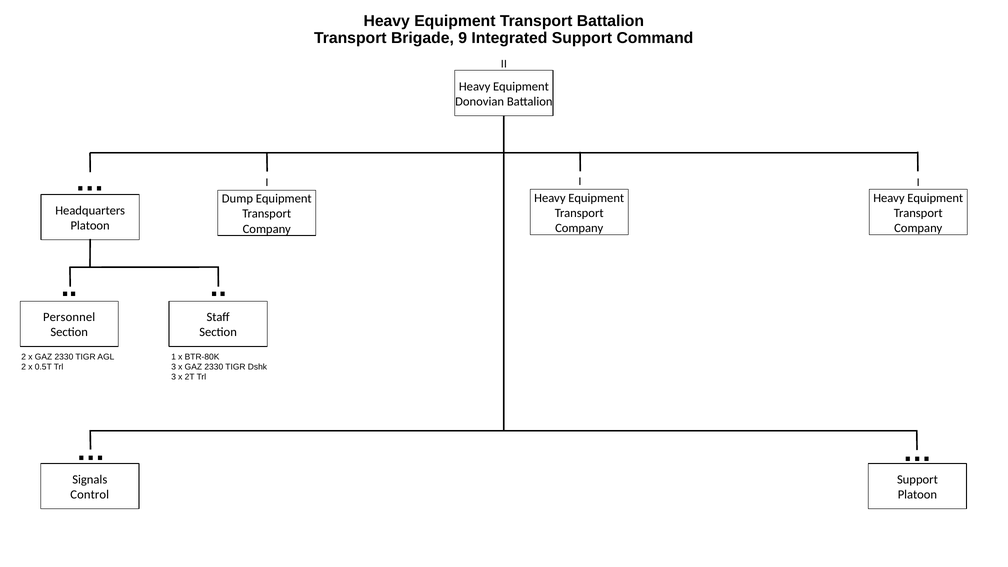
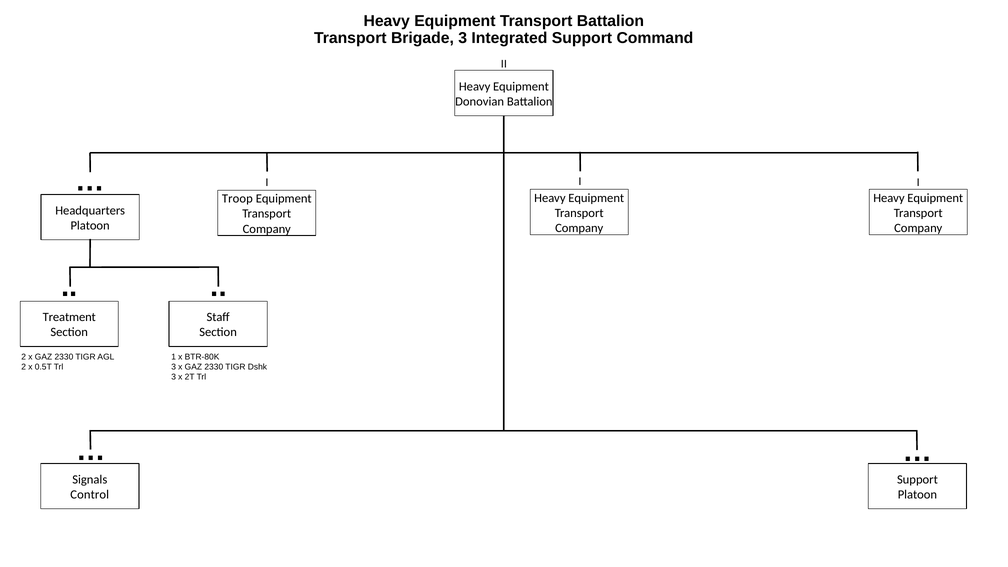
Brigade 9: 9 -> 3
Dump: Dump -> Troop
Personnel: Personnel -> Treatment
